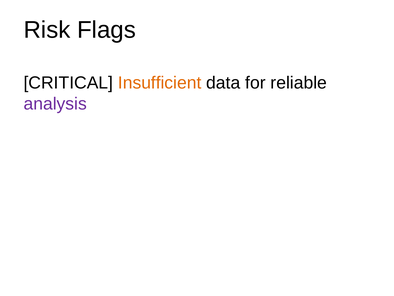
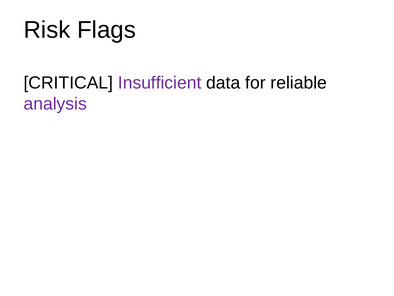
Insufficient colour: orange -> purple
